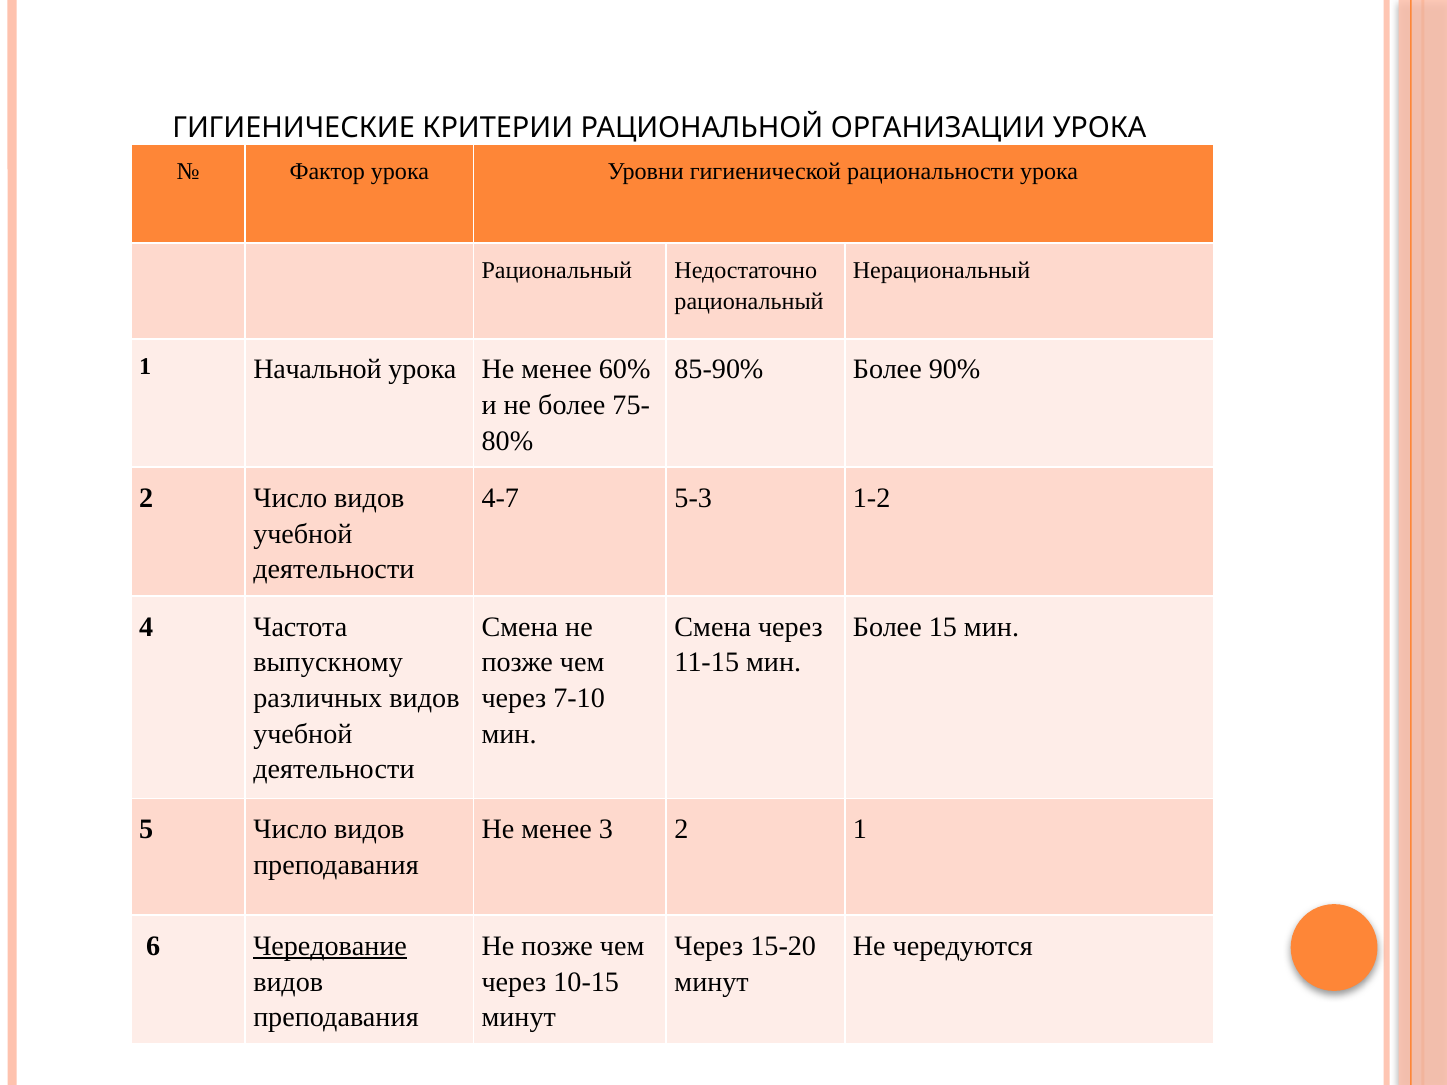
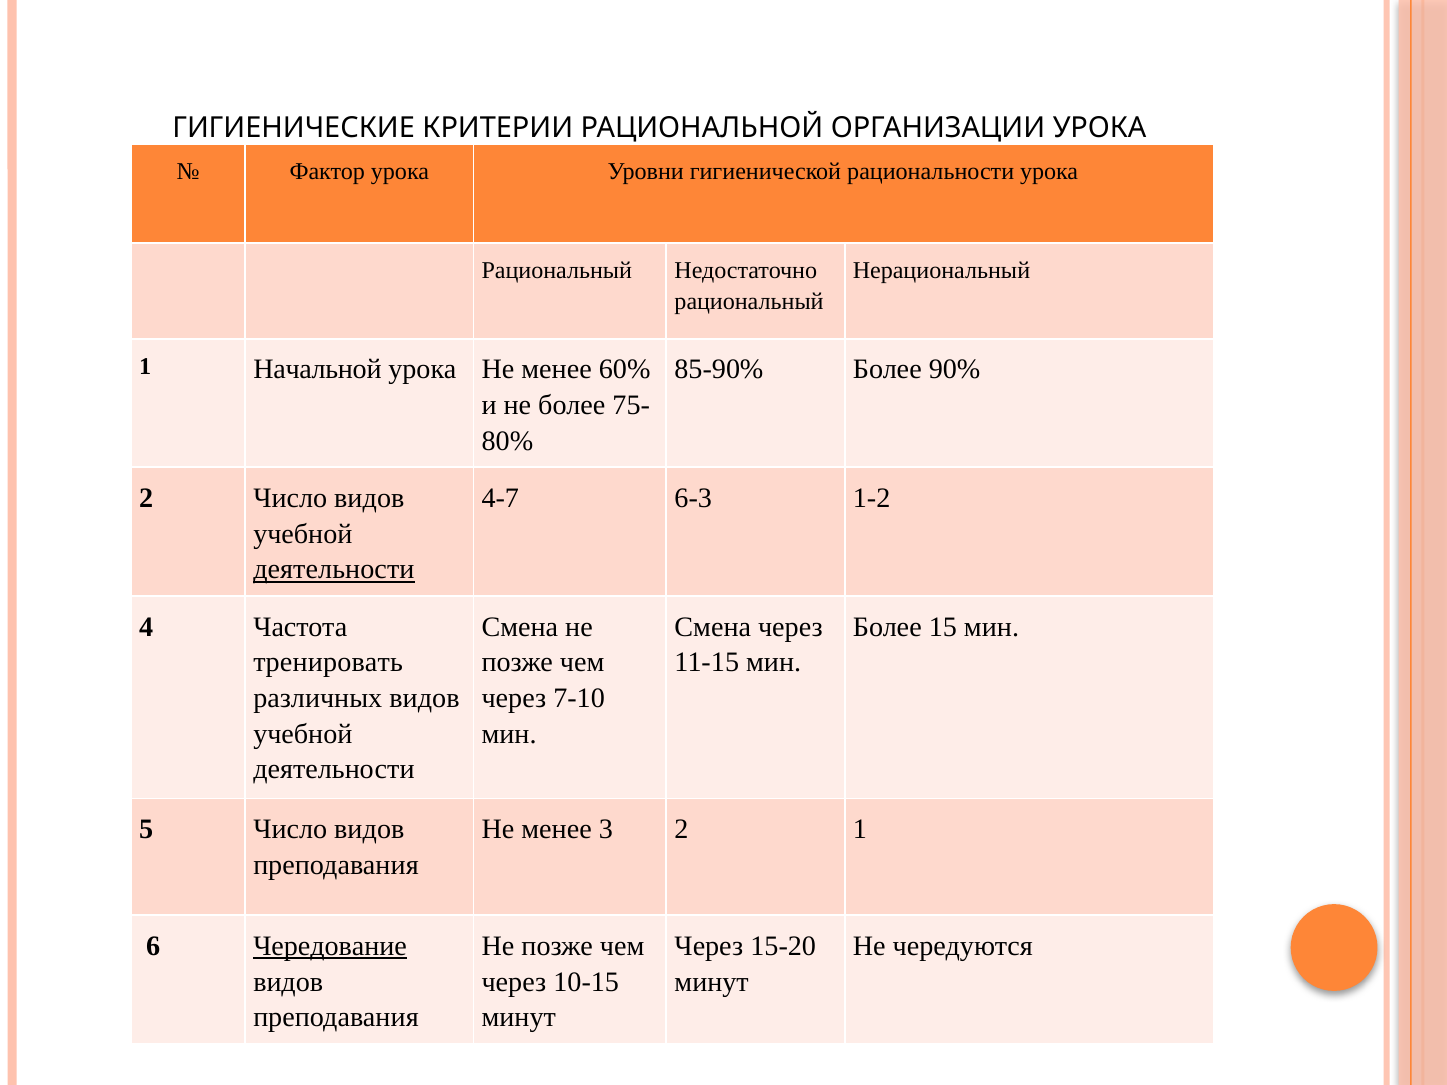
5-3: 5-3 -> 6-3
деятельности at (334, 570) underline: none -> present
выпускному: выпускному -> тренировать
